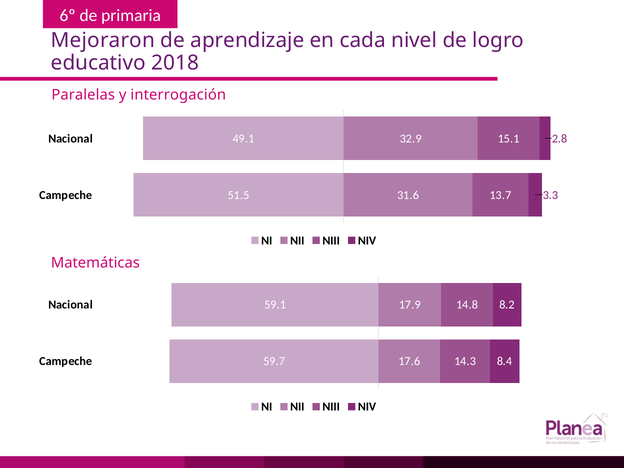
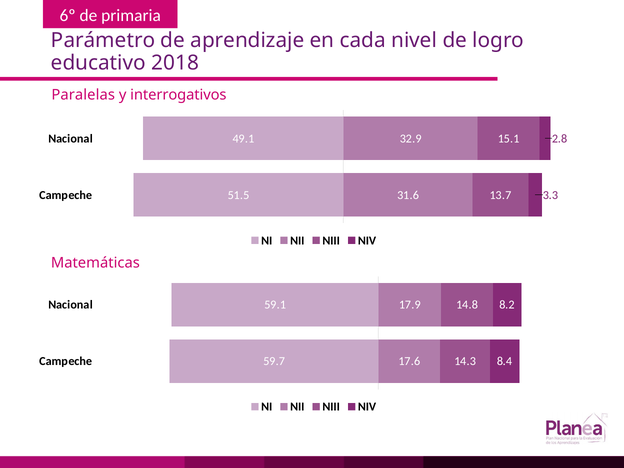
Mejoraron: Mejoraron -> Parámetro
interrogación: interrogación -> interrogativos
